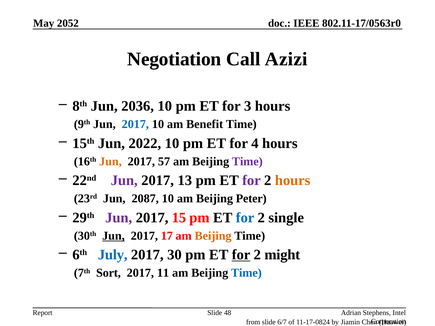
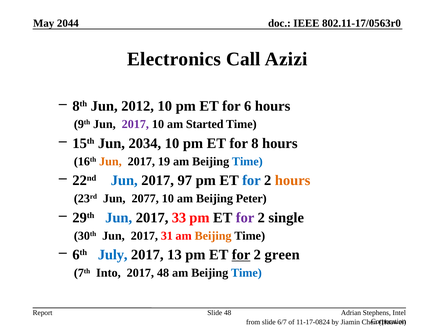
2052: 2052 -> 2044
Negotiation: Negotiation -> Electronics
2036: 2036 -> 2012
3: 3 -> 6
2017 at (135, 124) colour: blue -> purple
Benefit: Benefit -> Started
2022: 2022 -> 2034
4: 4 -> 8
57: 57 -> 19
Time at (247, 162) colour: purple -> blue
Jun at (124, 181) colour: purple -> blue
13: 13 -> 97
for at (251, 181) colour: purple -> blue
2087: 2087 -> 2077
Jun at (119, 218) colour: purple -> blue
15: 15 -> 33
for at (245, 218) colour: blue -> purple
Jun at (113, 236) underline: present -> none
17: 17 -> 31
30: 30 -> 13
might: might -> green
Sort: Sort -> Into
2017 11: 11 -> 48
